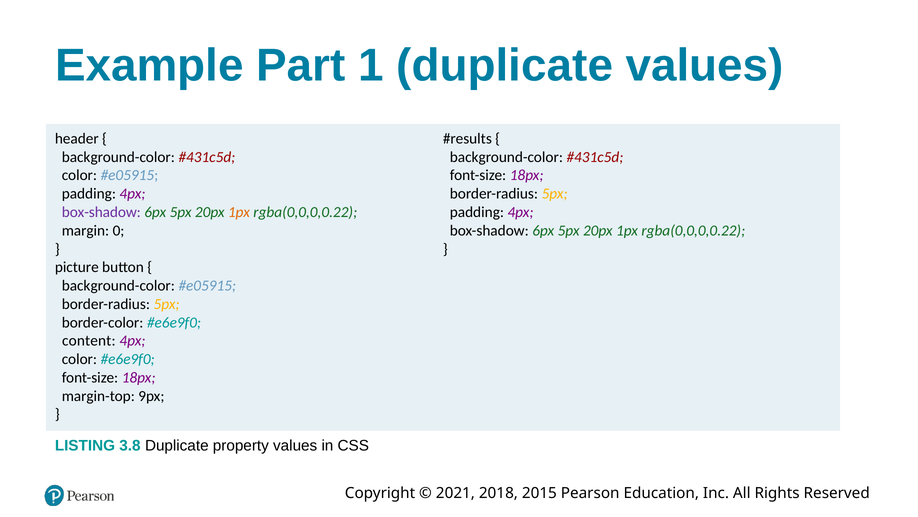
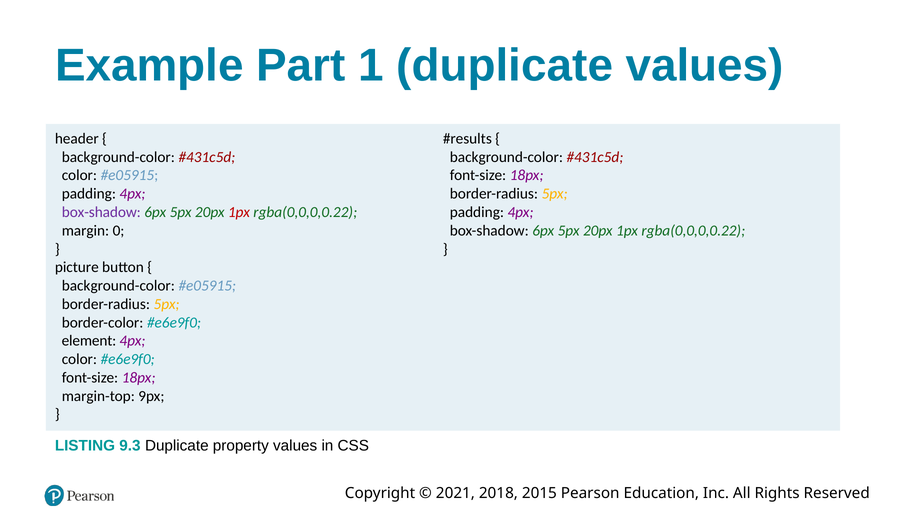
1px at (239, 212) colour: orange -> red
content: content -> element
3.8: 3.8 -> 9.3
